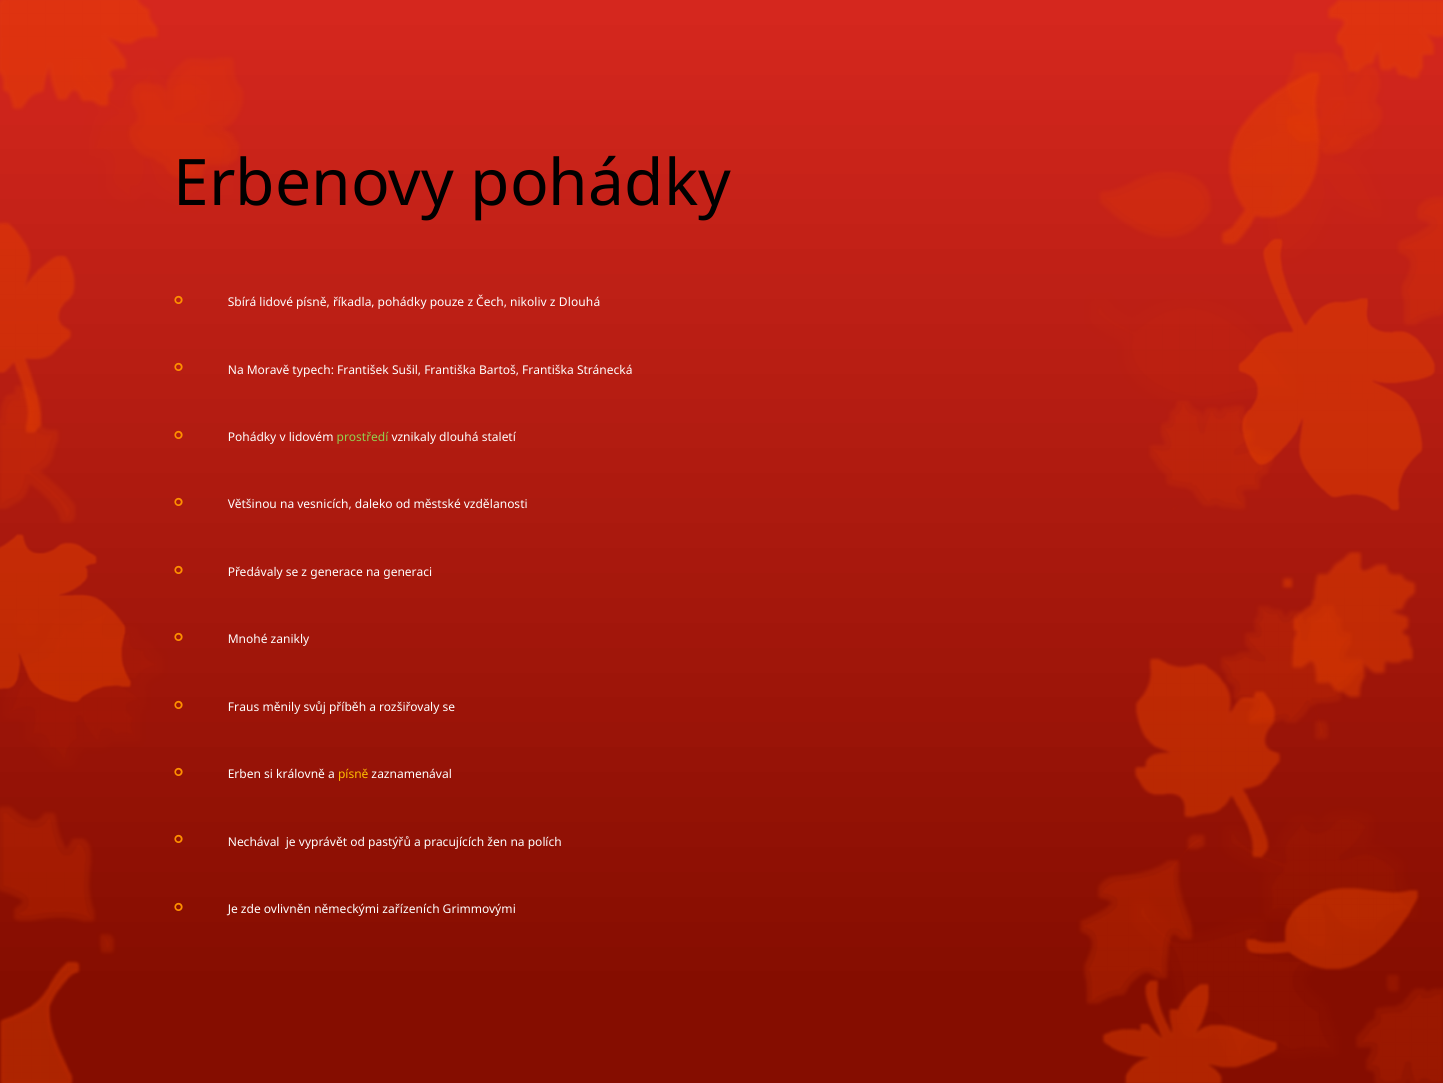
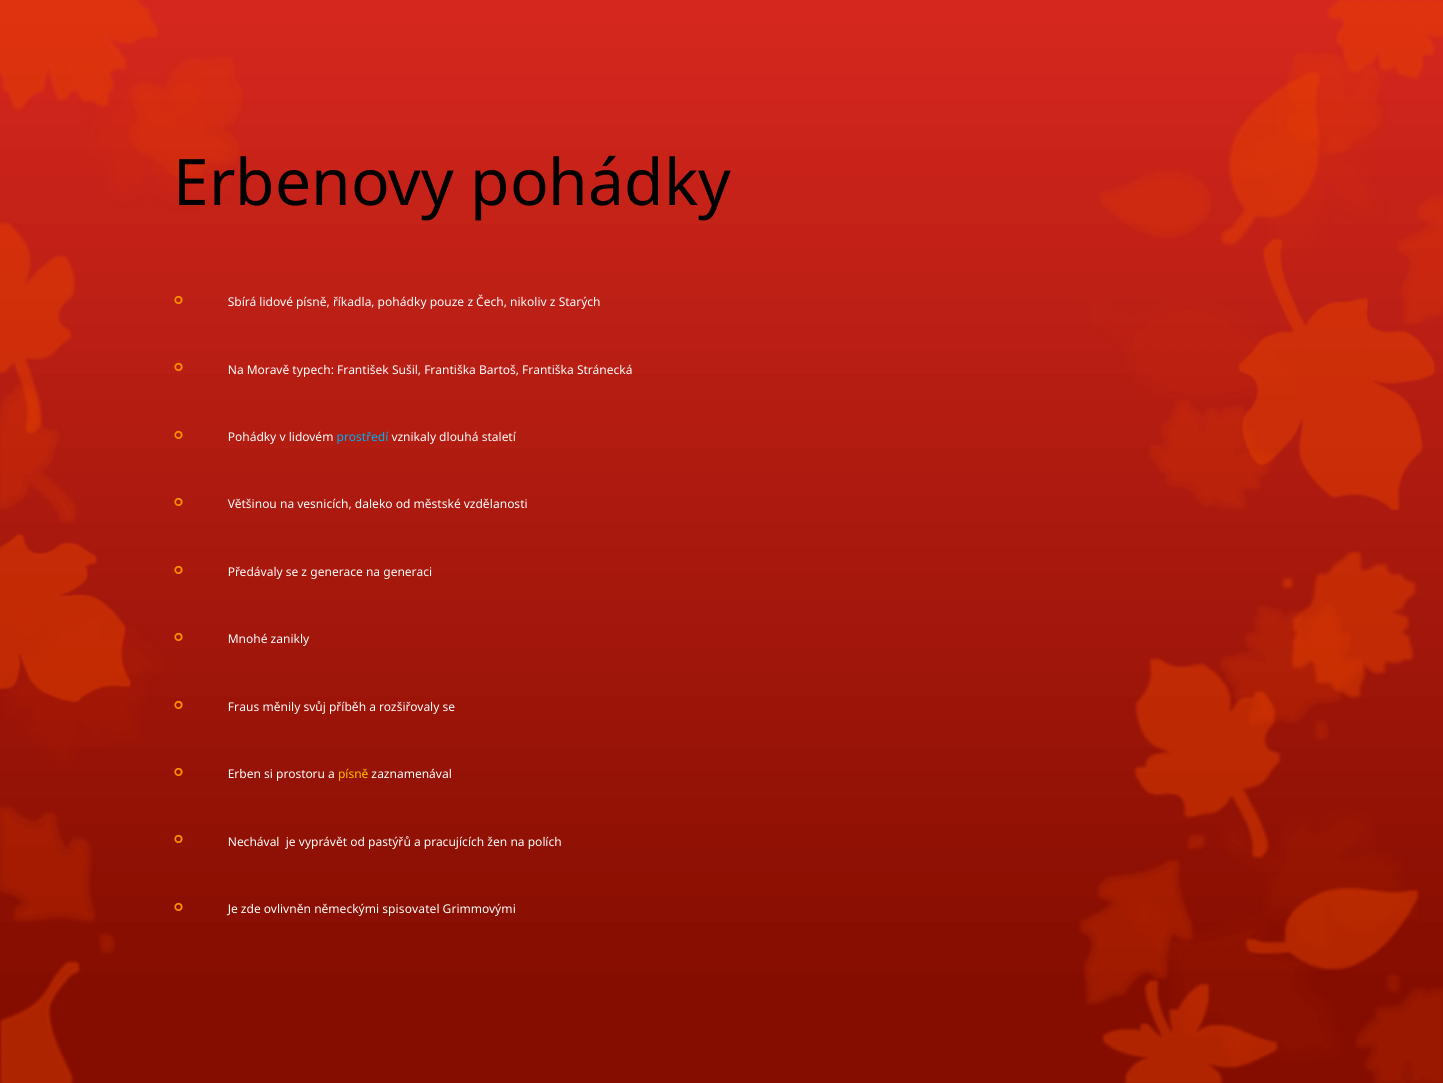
z Dlouhá: Dlouhá -> Starých
prostředí colour: light green -> light blue
královně: královně -> prostoru
zařízeních: zařízeních -> spisovatel
